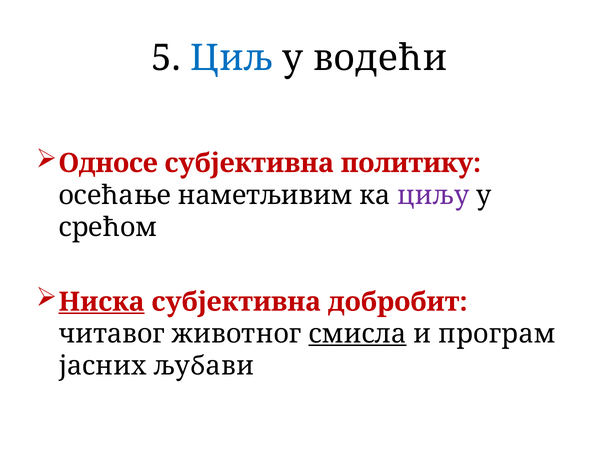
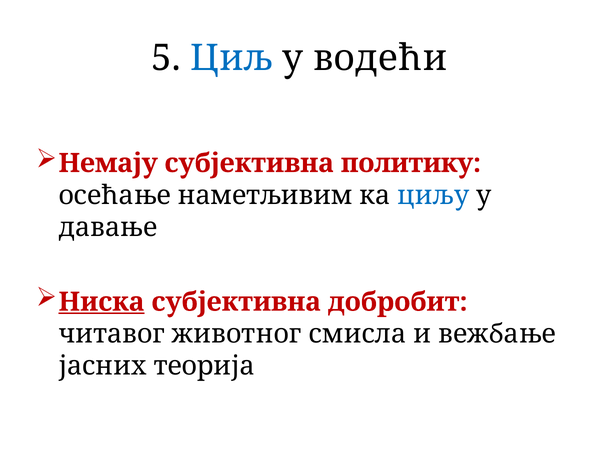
Односе: Односе -> Немају
циљу colour: purple -> blue
срећом: срећом -> давање
смисла underline: present -> none
програм: програм -> вежбање
љубави: љубави -> теорија
